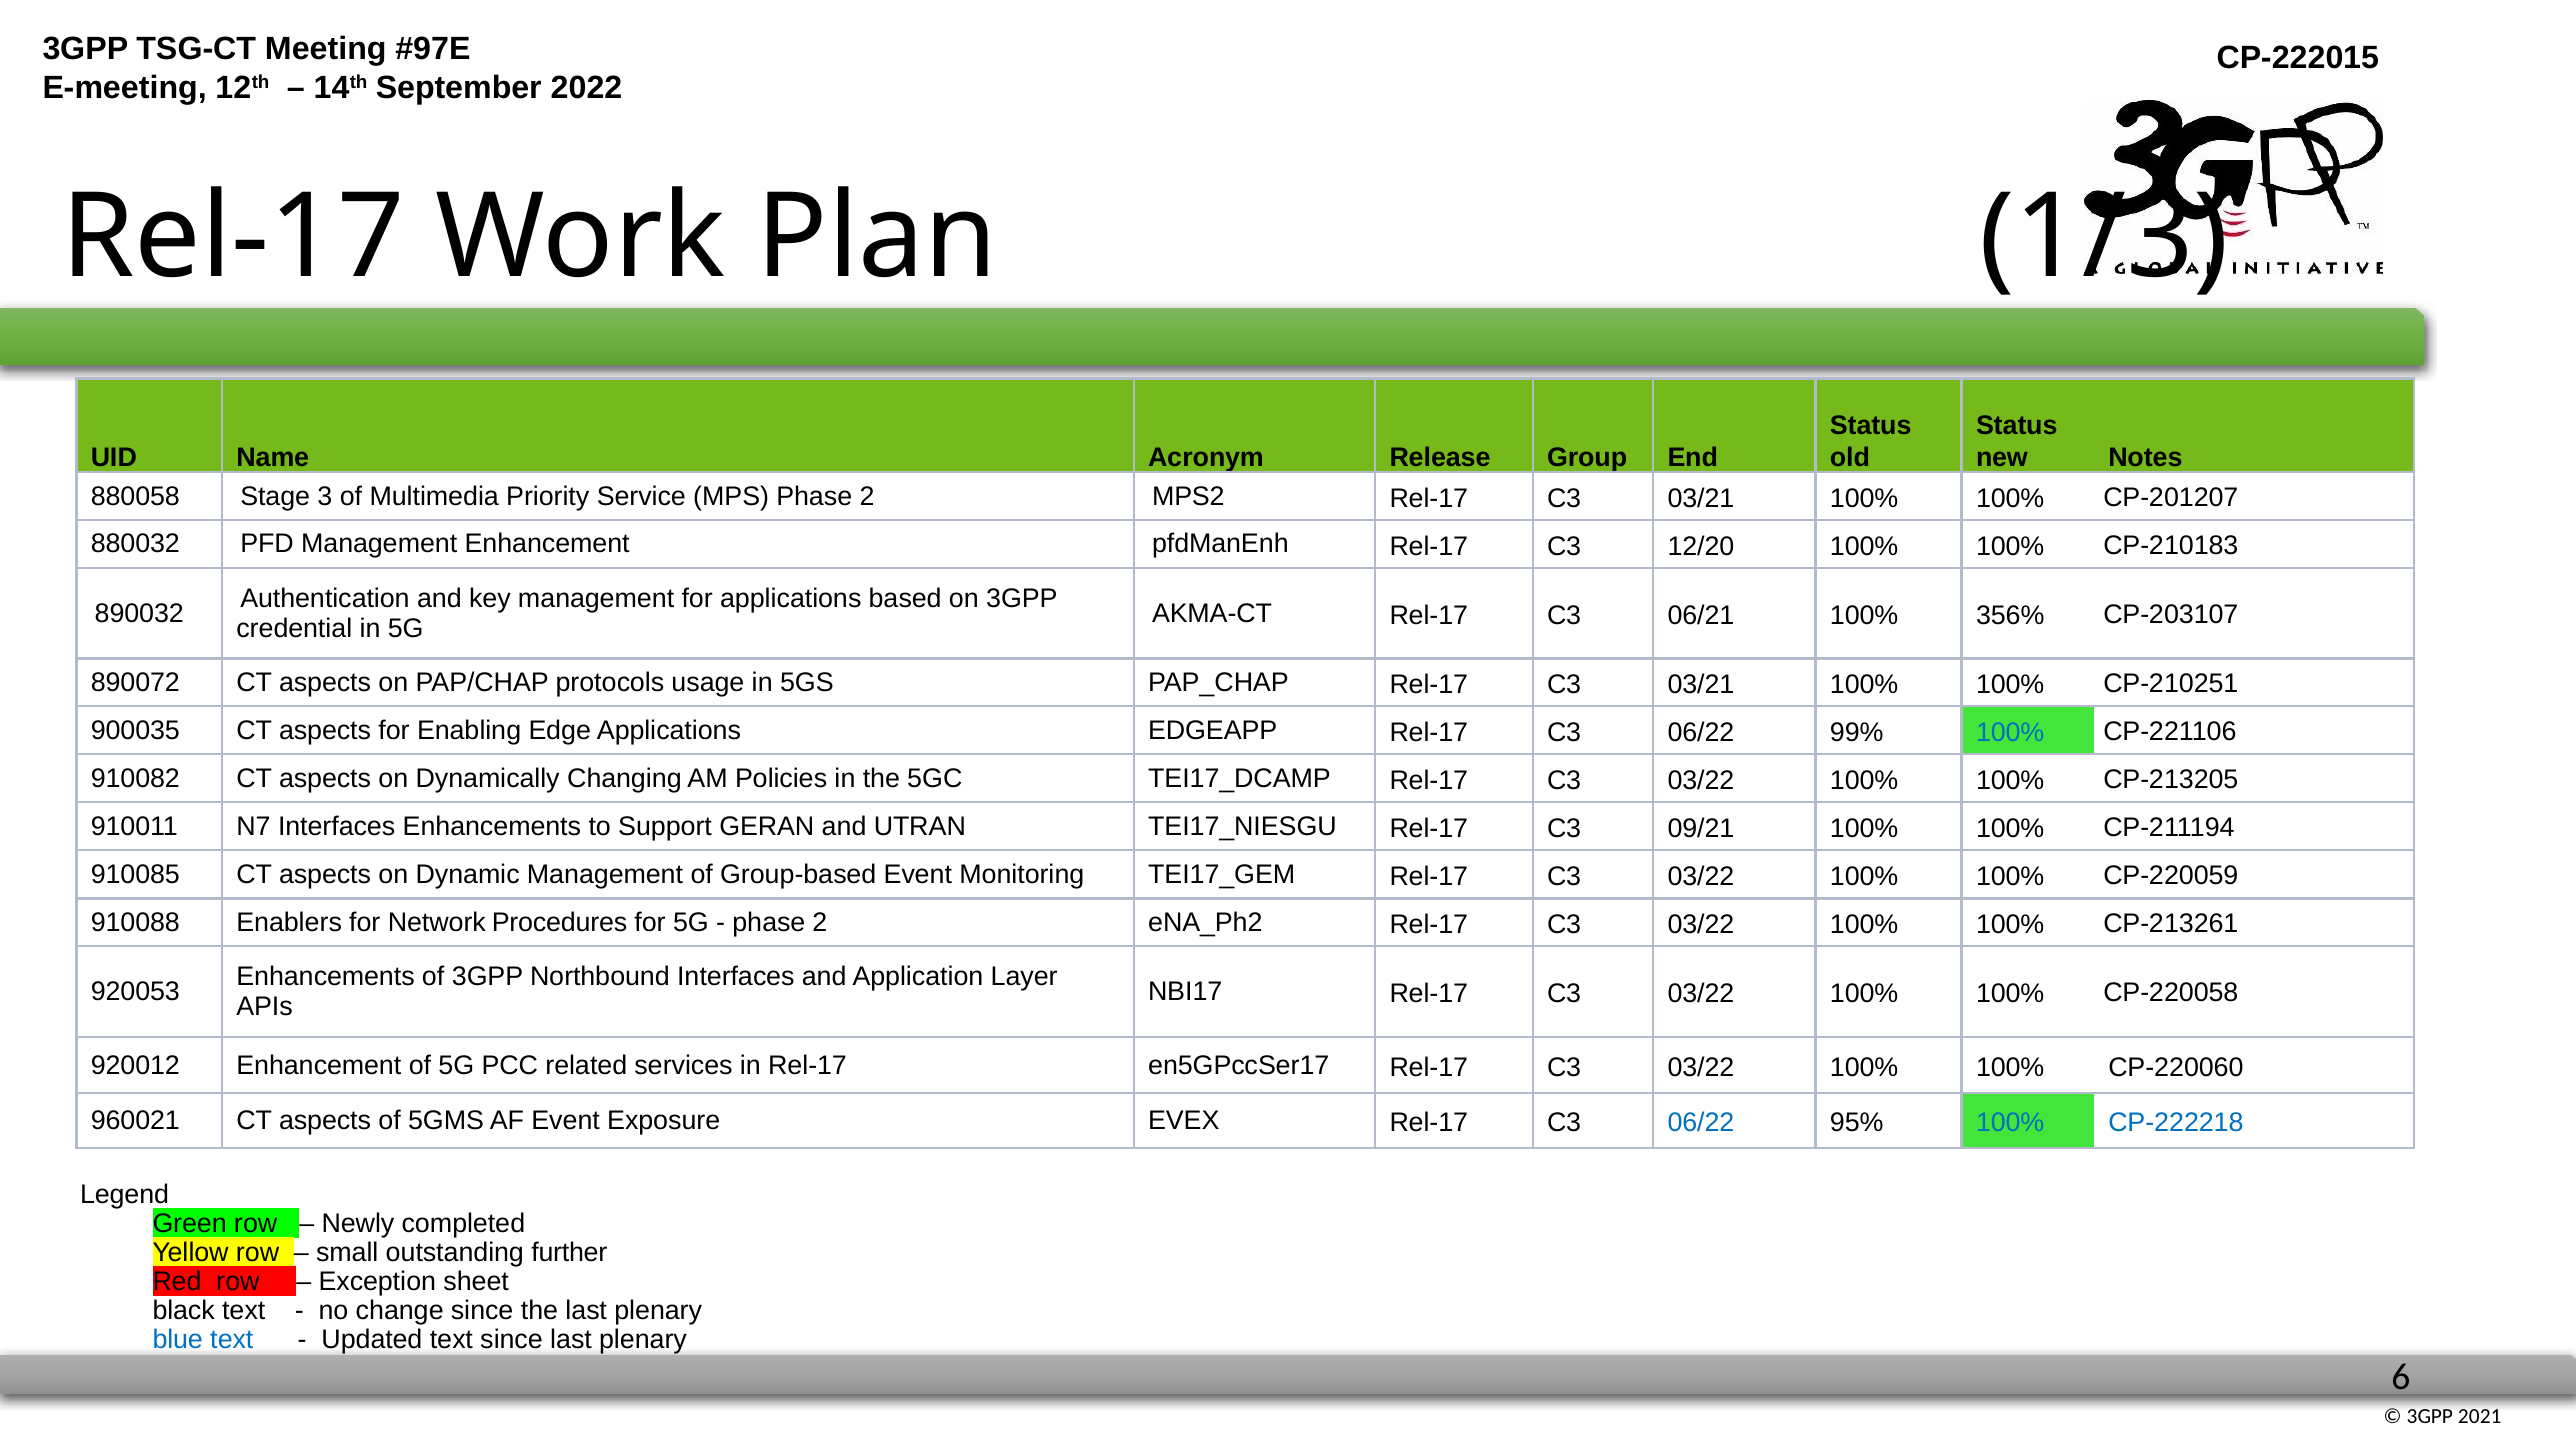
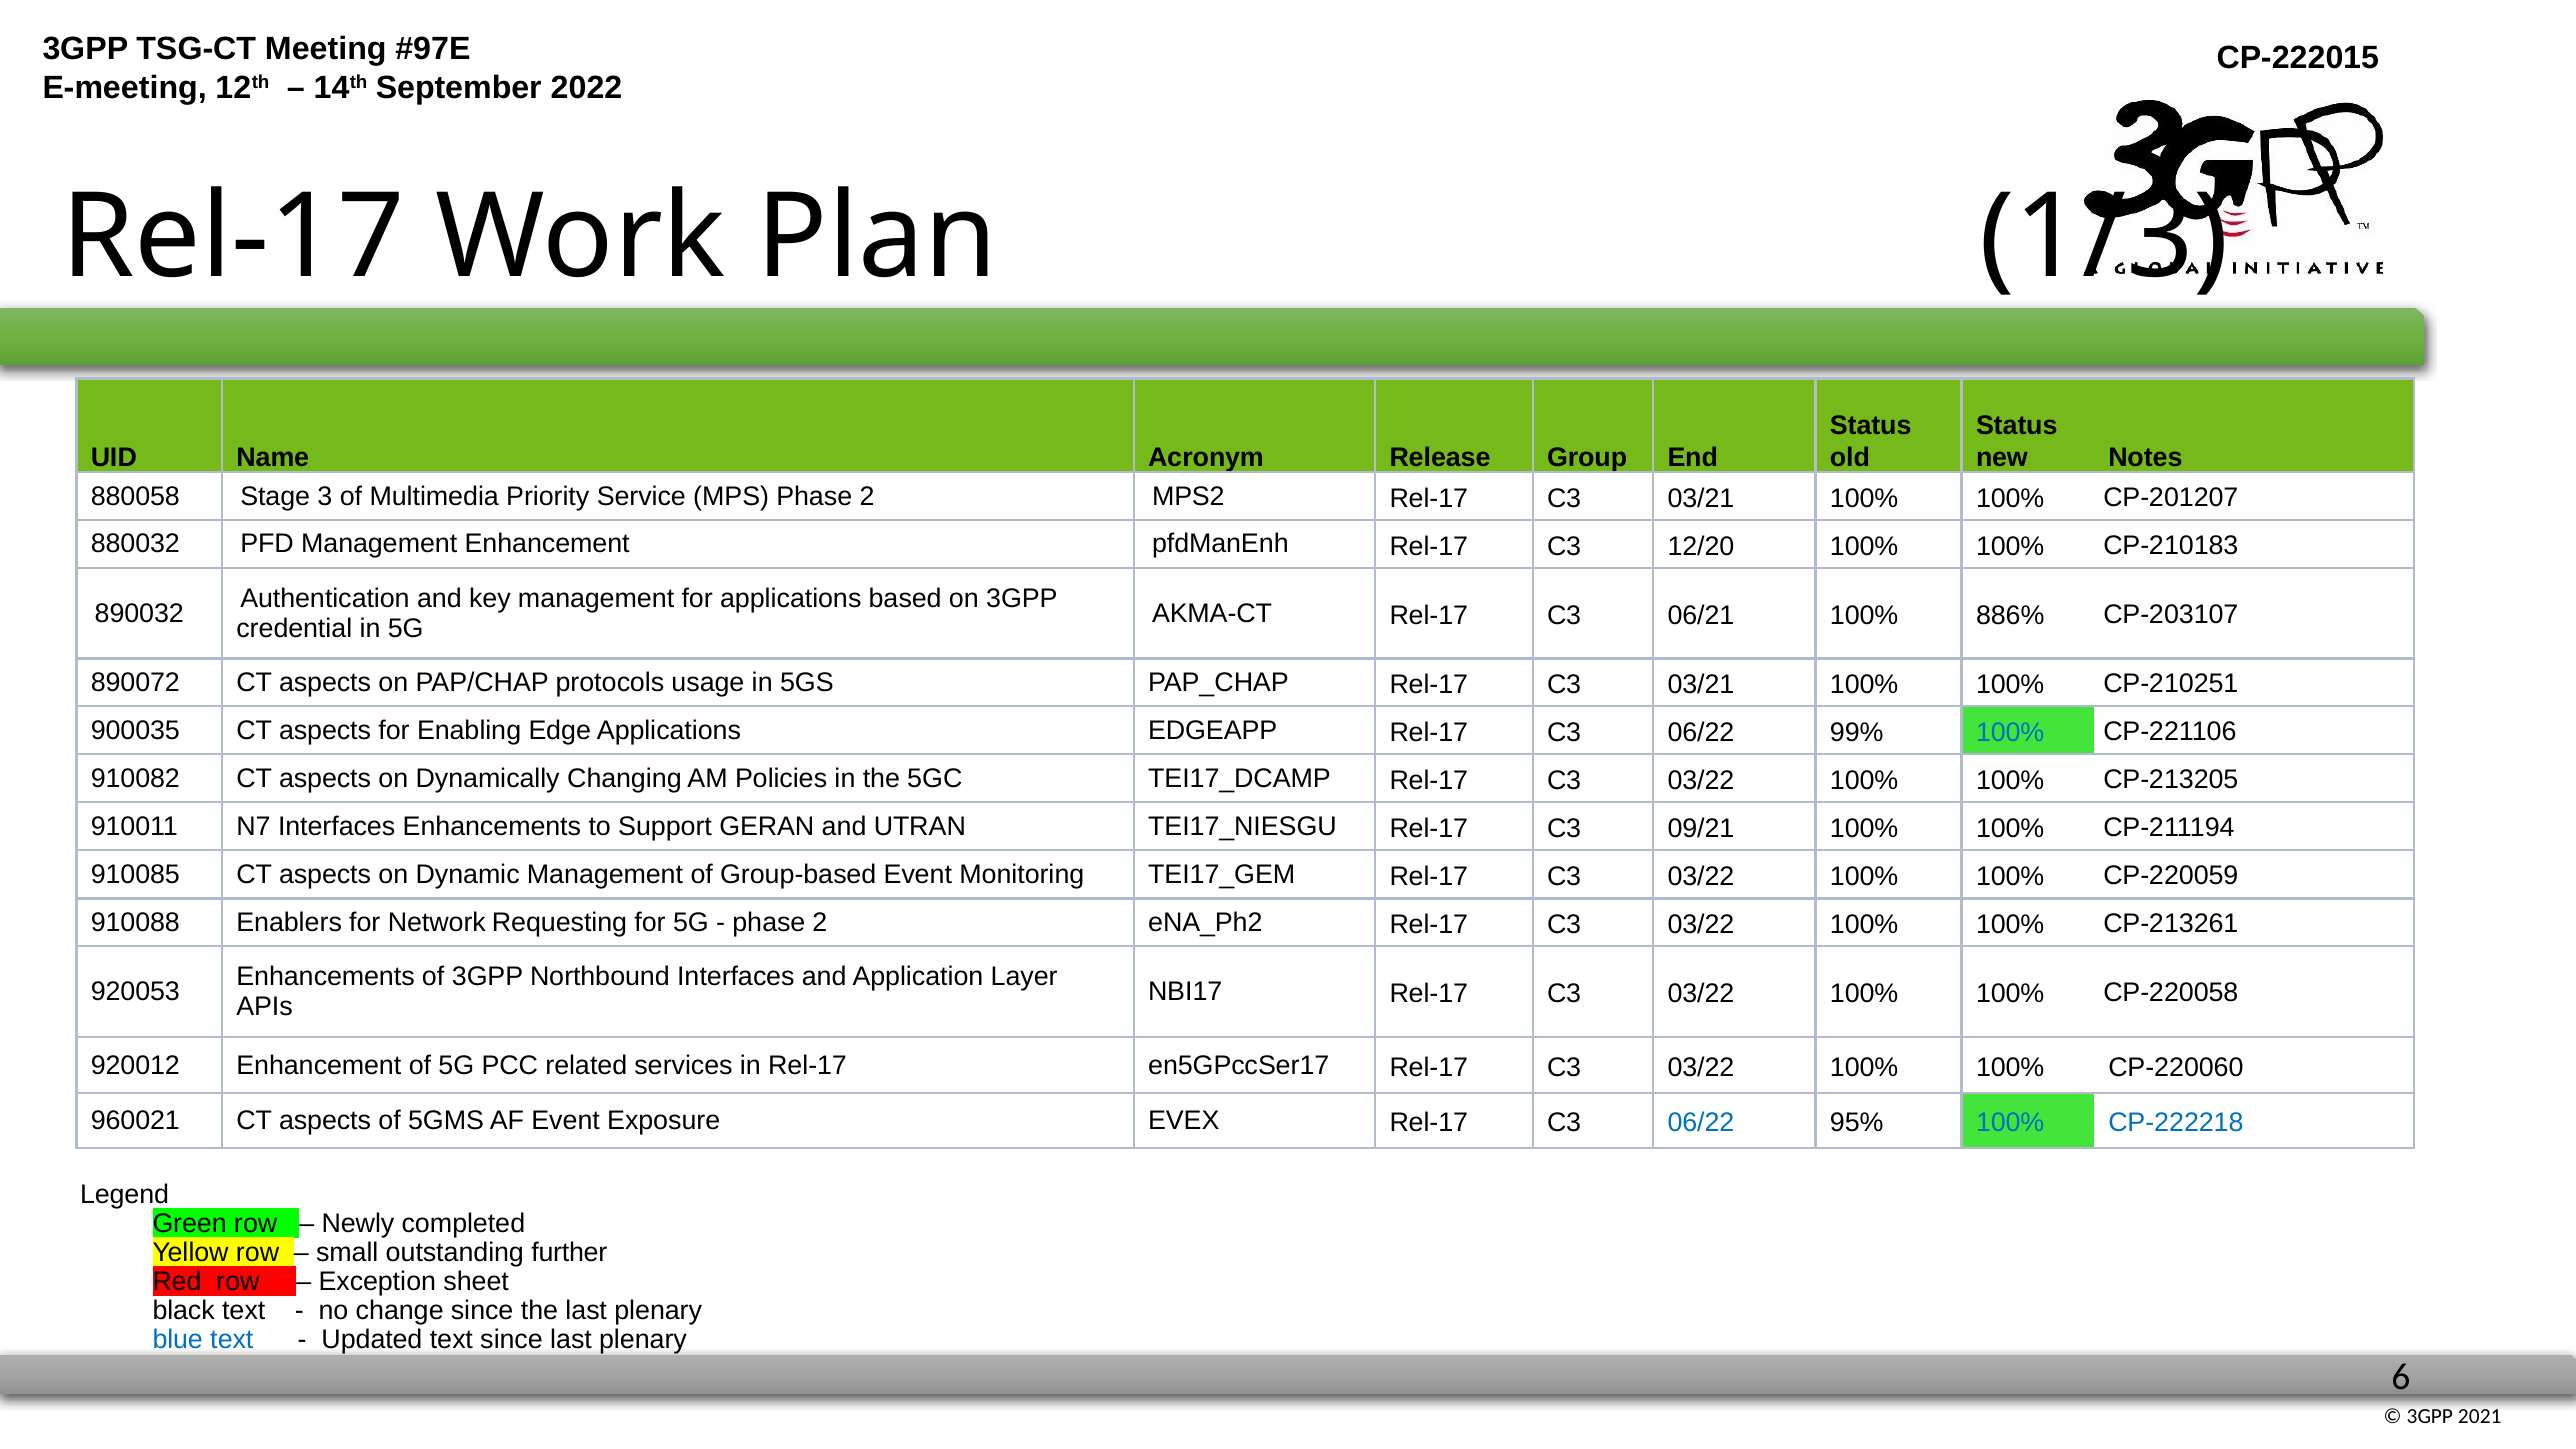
356%: 356% -> 886%
Procedures: Procedures -> Requesting
